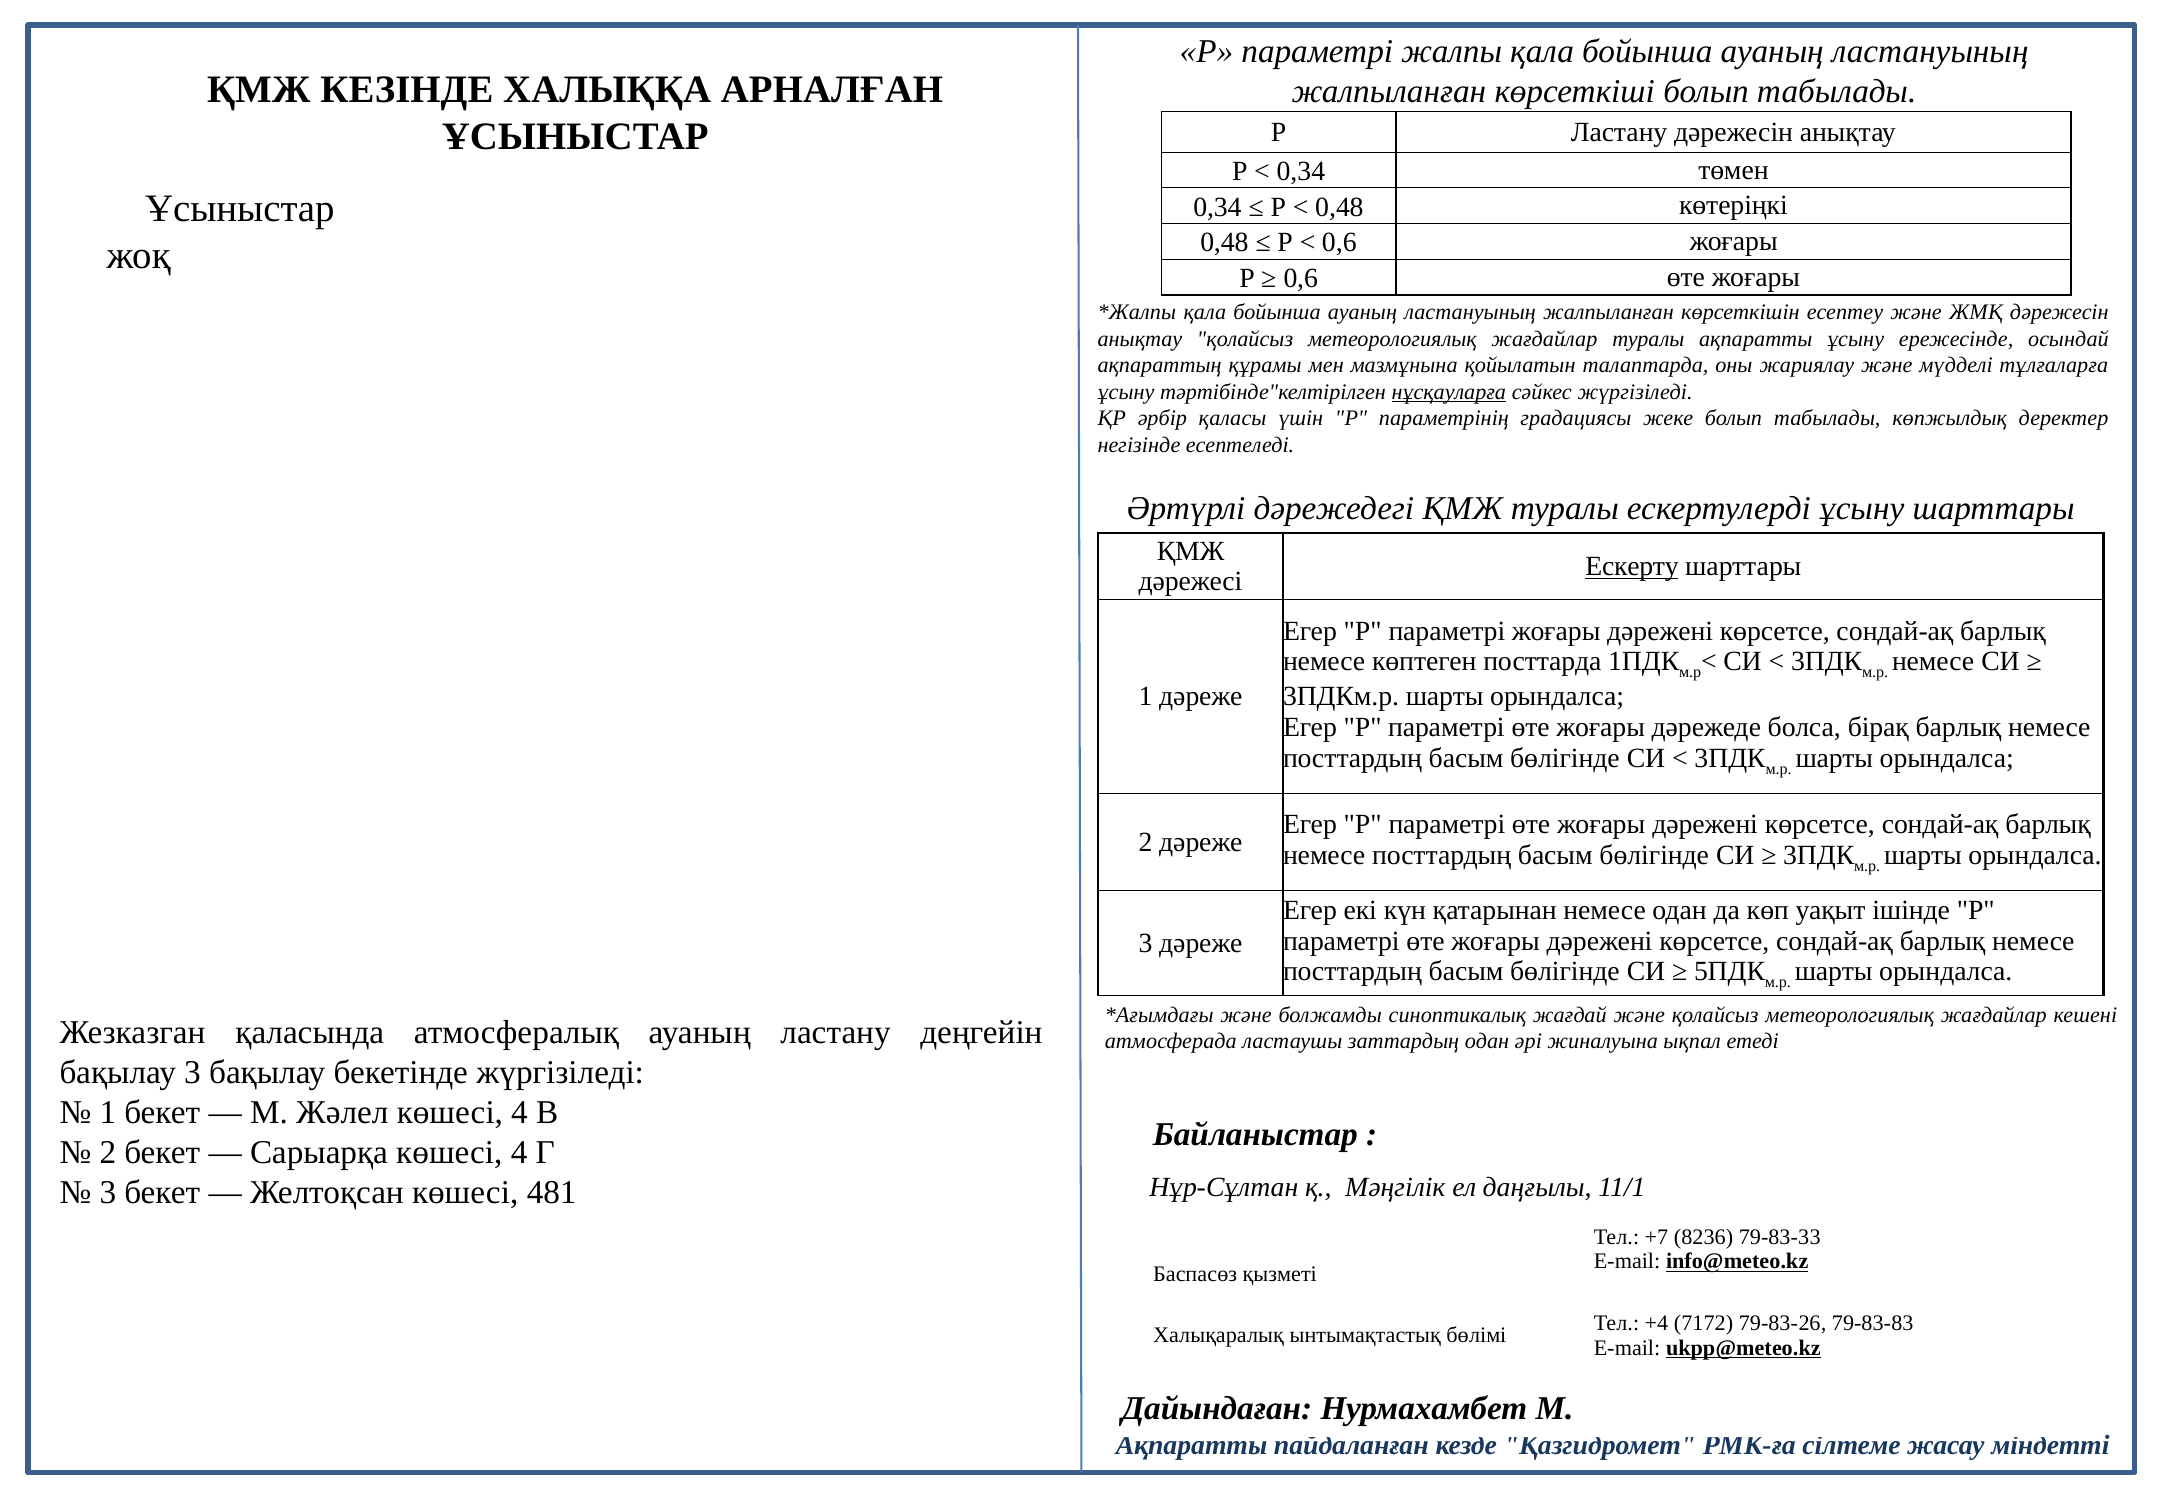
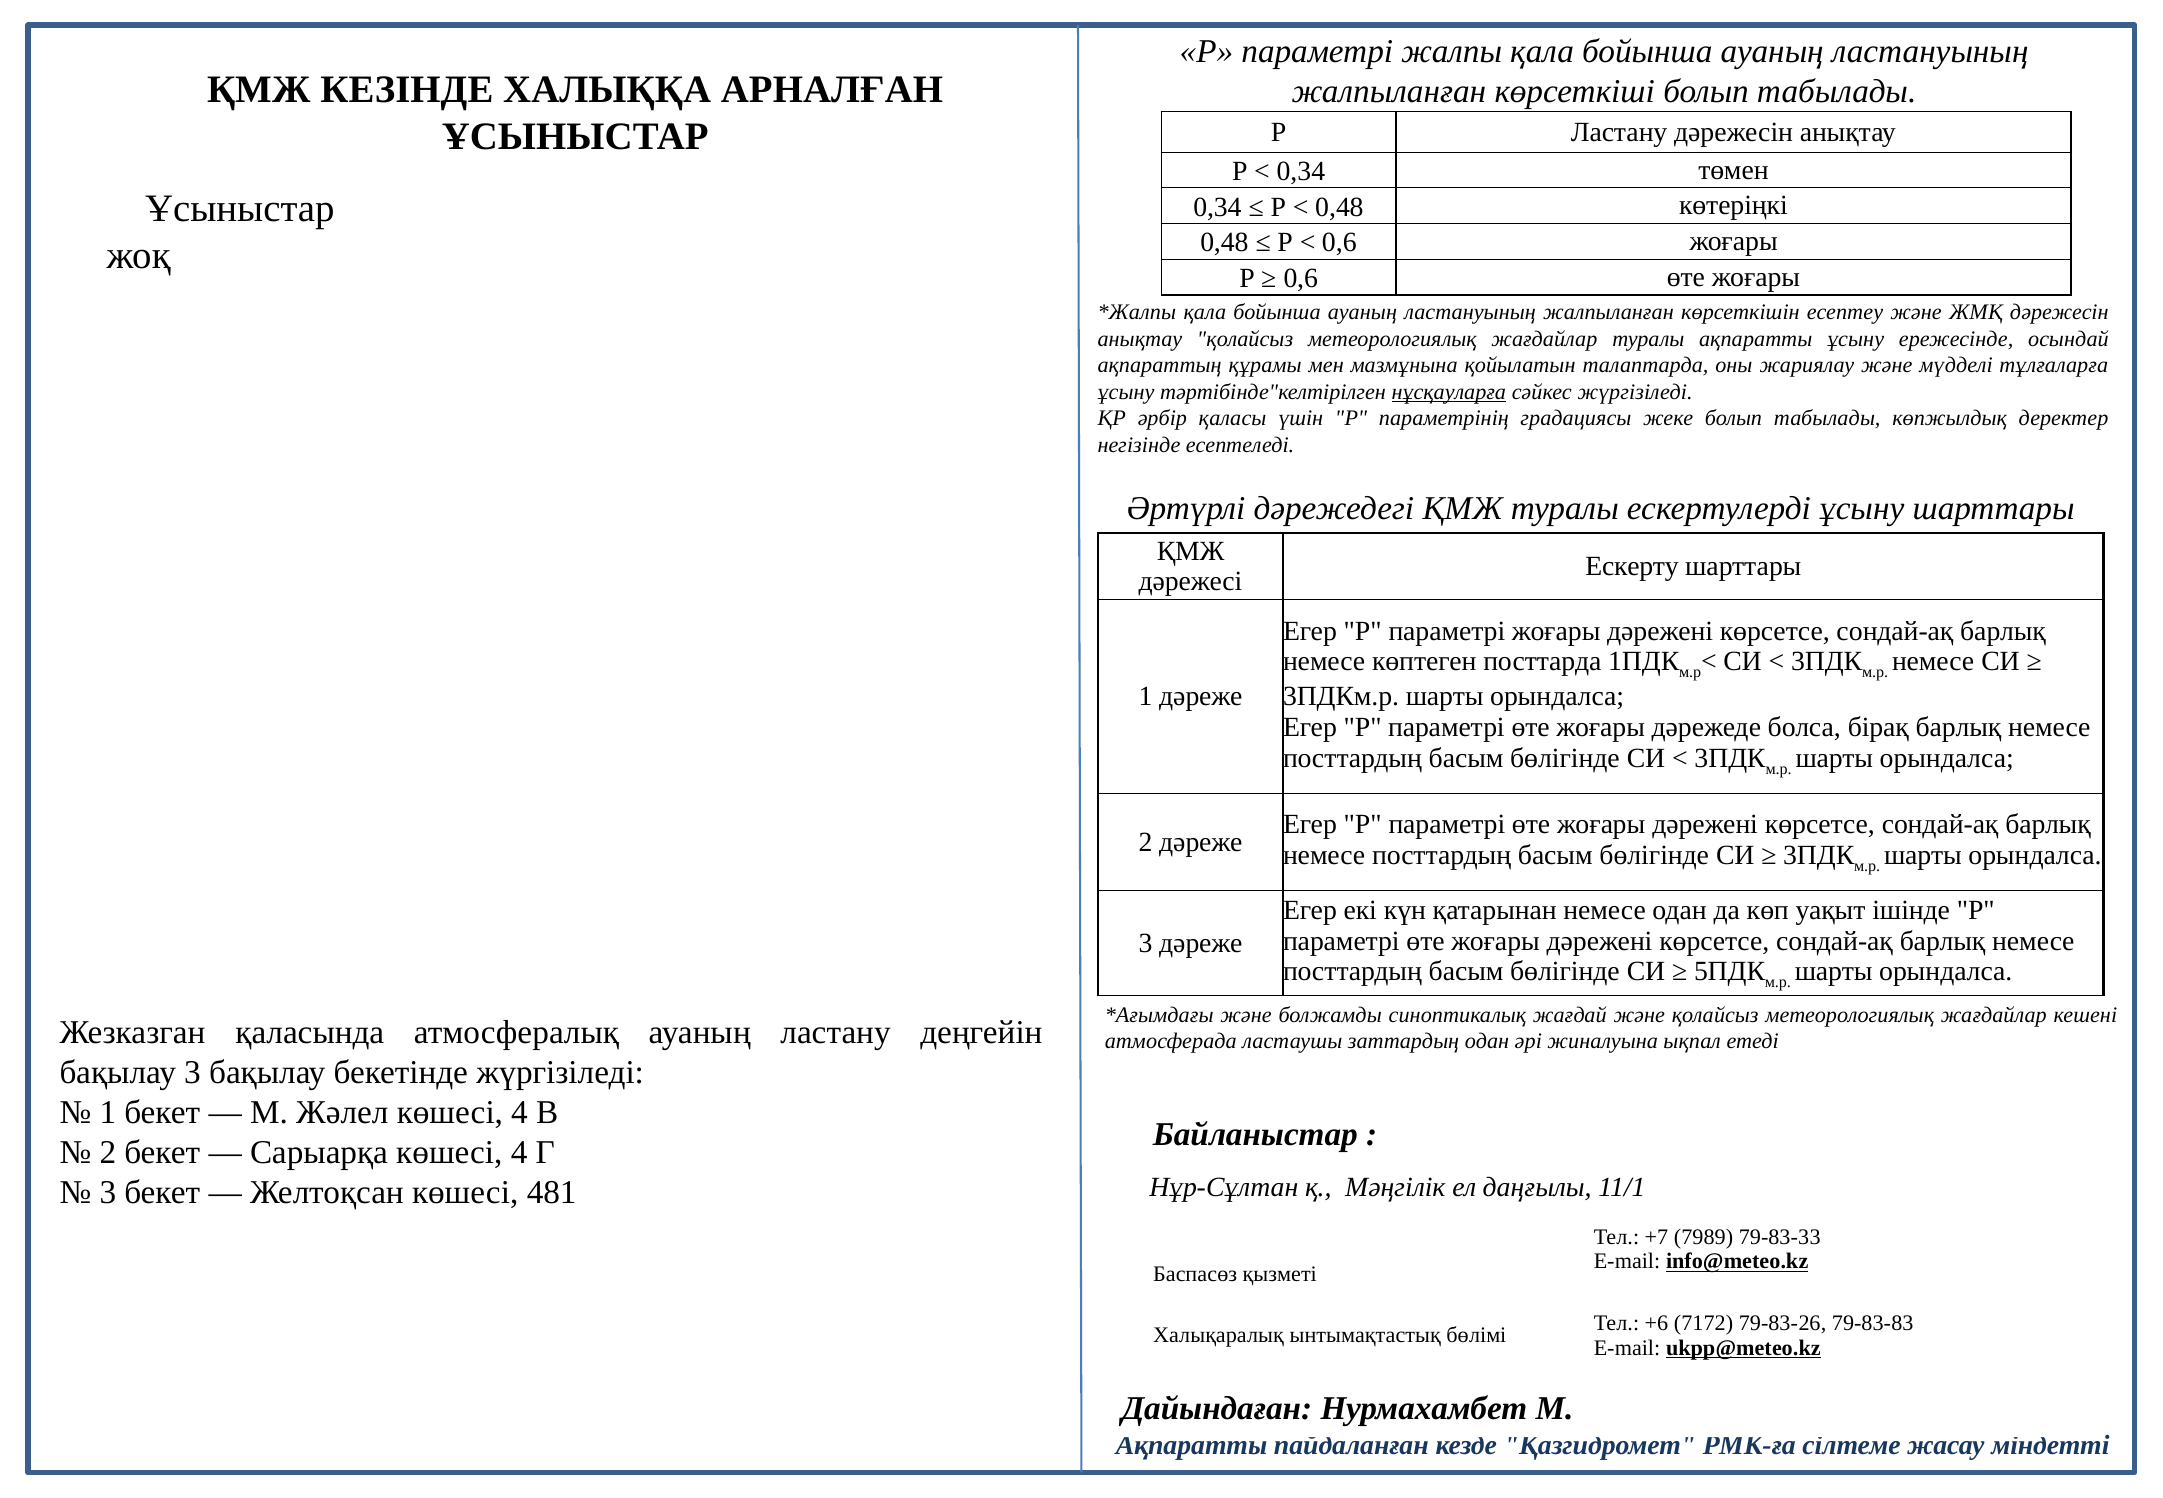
Ескерту underline: present -> none
8236: 8236 -> 7989
+4: +4 -> +6
